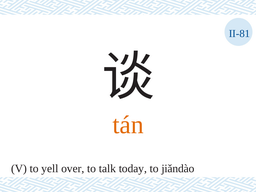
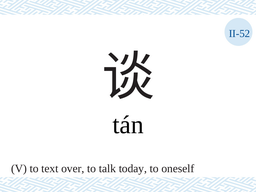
II-81: II-81 -> II-52
tán colour: orange -> black
yell: yell -> text
jiǎndào: jiǎndào -> oneself
